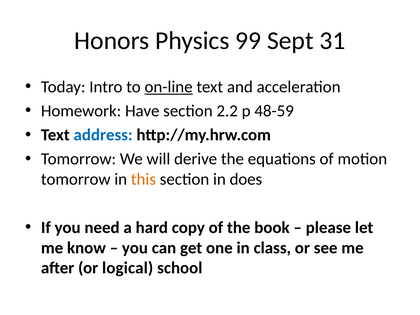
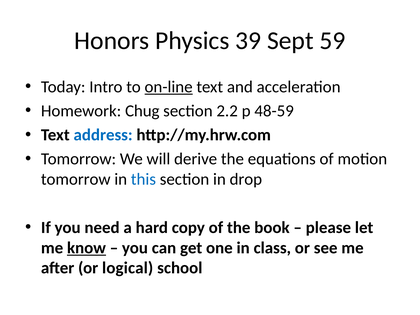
99: 99 -> 39
31: 31 -> 59
Have: Have -> Chug
this colour: orange -> blue
does: does -> drop
know underline: none -> present
